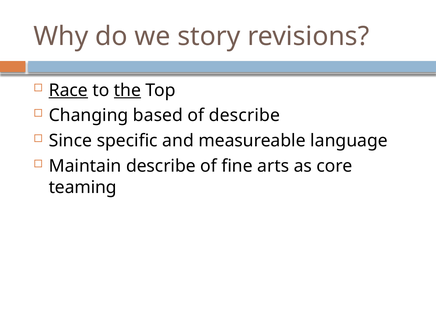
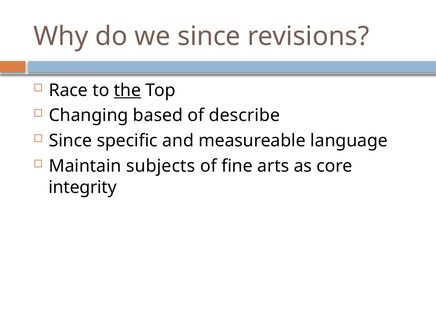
we story: story -> since
Race underline: present -> none
Maintain describe: describe -> subjects
teaming: teaming -> integrity
